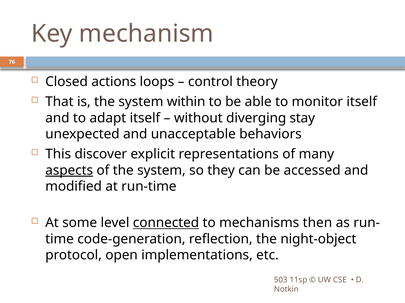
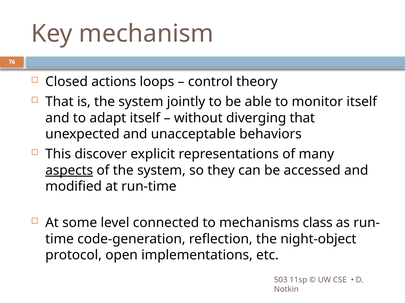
within: within -> jointly
diverging stay: stay -> that
connected underline: present -> none
then: then -> class
